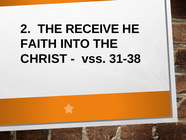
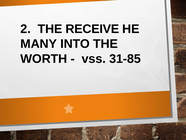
FAITH: FAITH -> MANY
CHRIST: CHRIST -> WORTH
31-38: 31-38 -> 31-85
